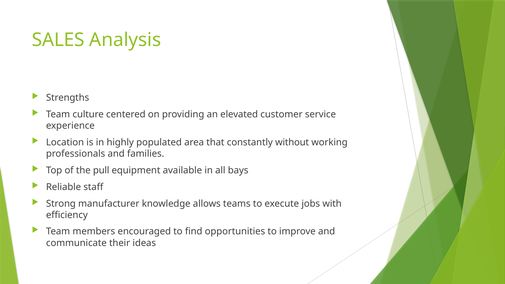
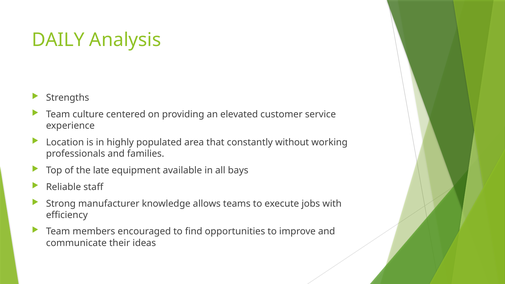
SALES: SALES -> DAILY
pull: pull -> late
